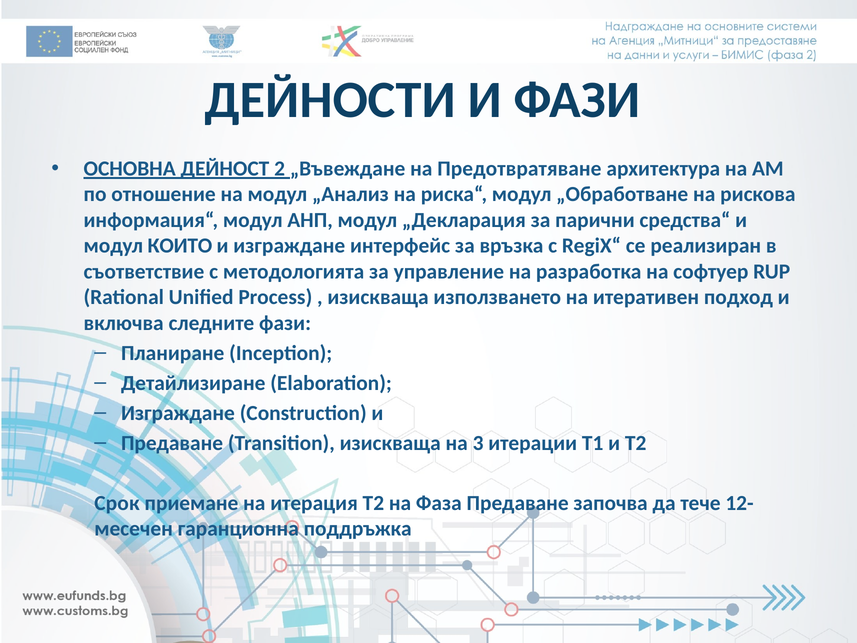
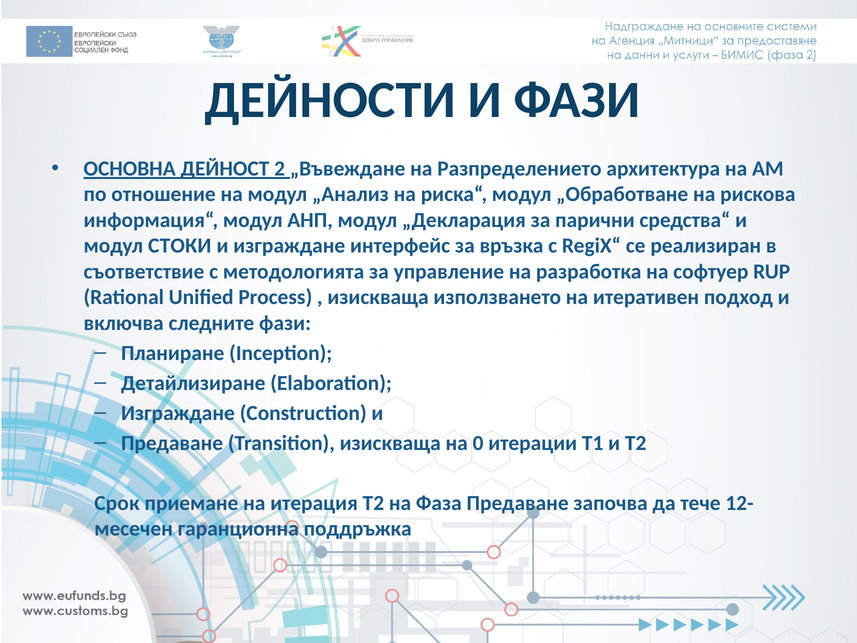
Предотвратяване: Предотвратяване -> Разпределението
КОИТО: КОИТО -> СТОКИ
3: 3 -> 0
